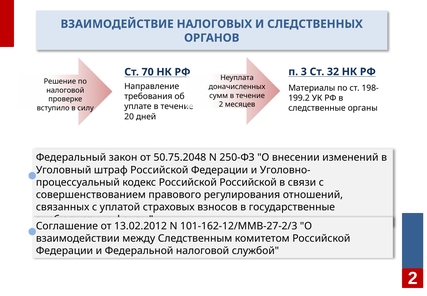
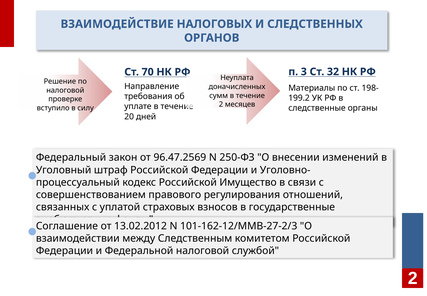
50.75.2048: 50.75.2048 -> 96.47.2569
Российской Российской: Российской -> Имущество
